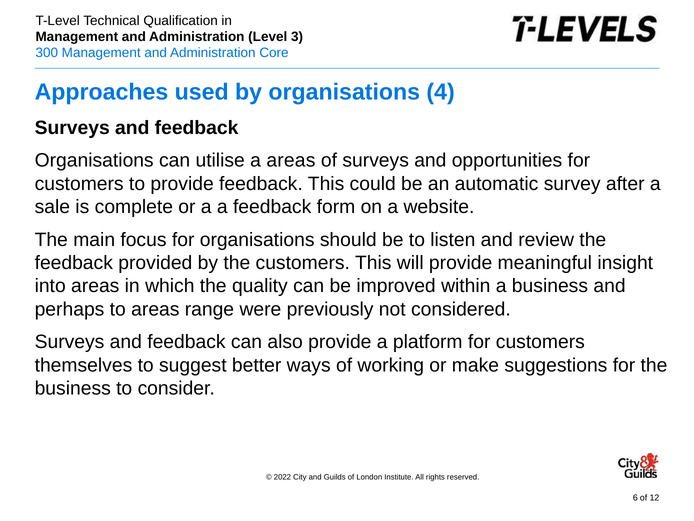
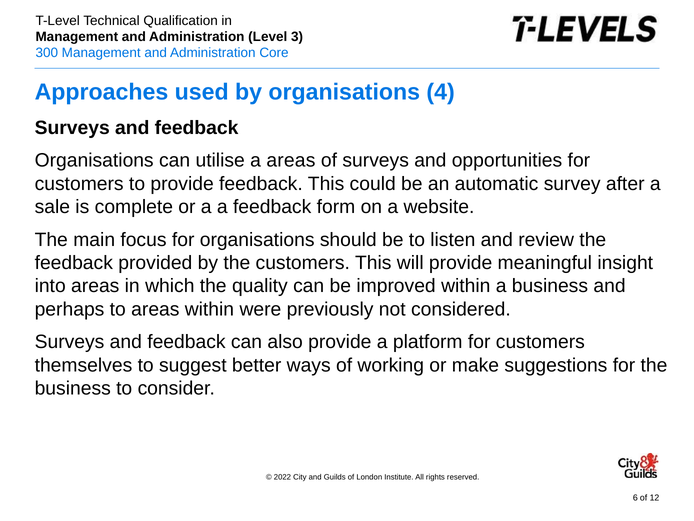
areas range: range -> within
